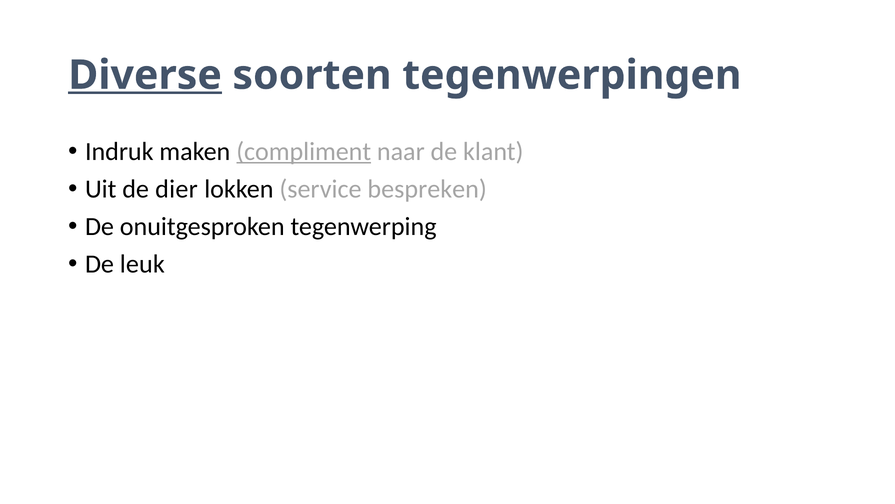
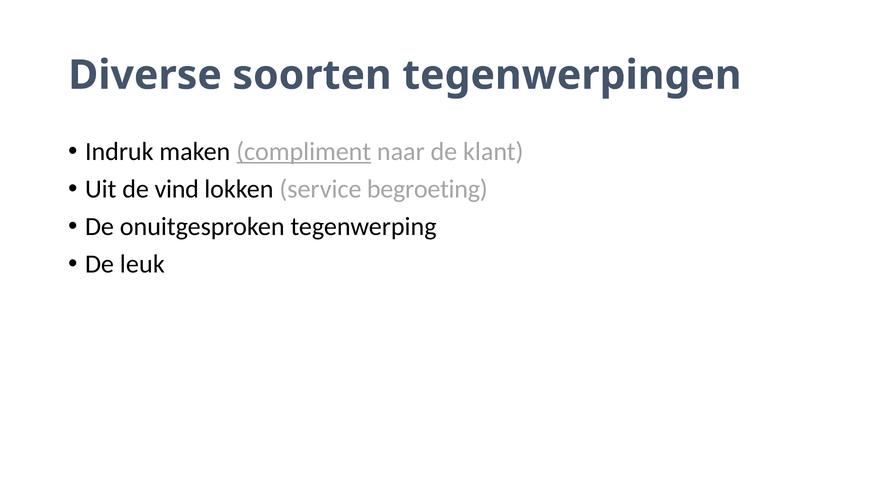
Diverse underline: present -> none
dier: dier -> vind
bespreken: bespreken -> begroeting
